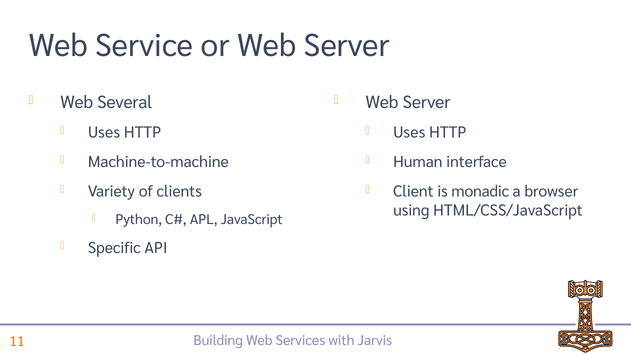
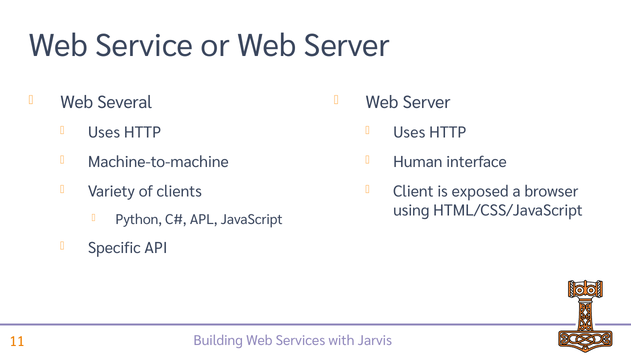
monadic: monadic -> exposed
